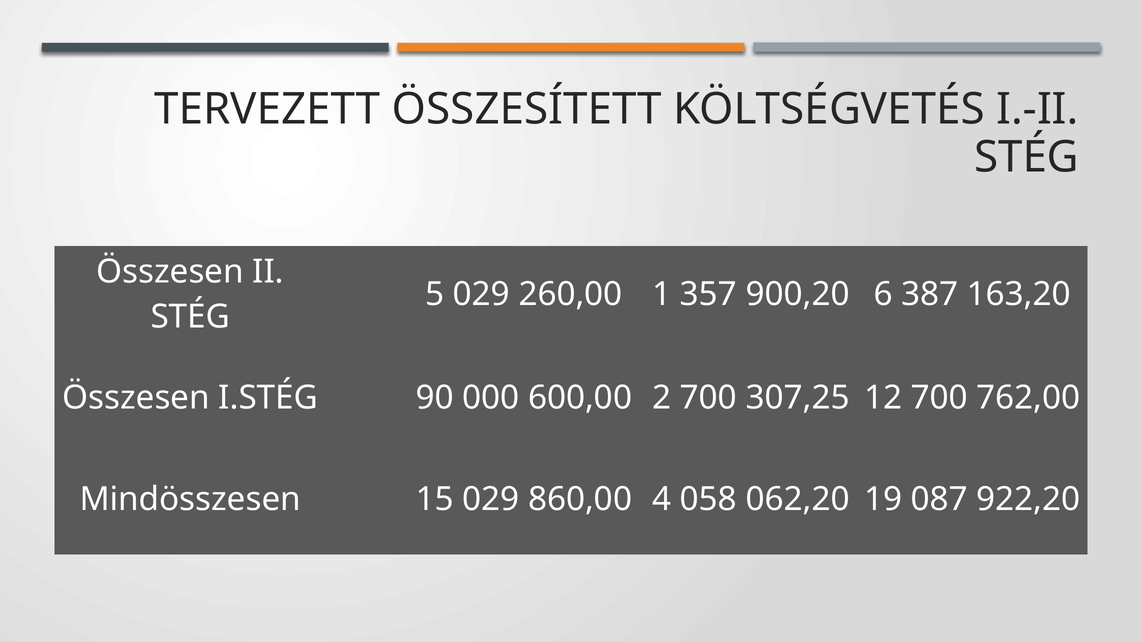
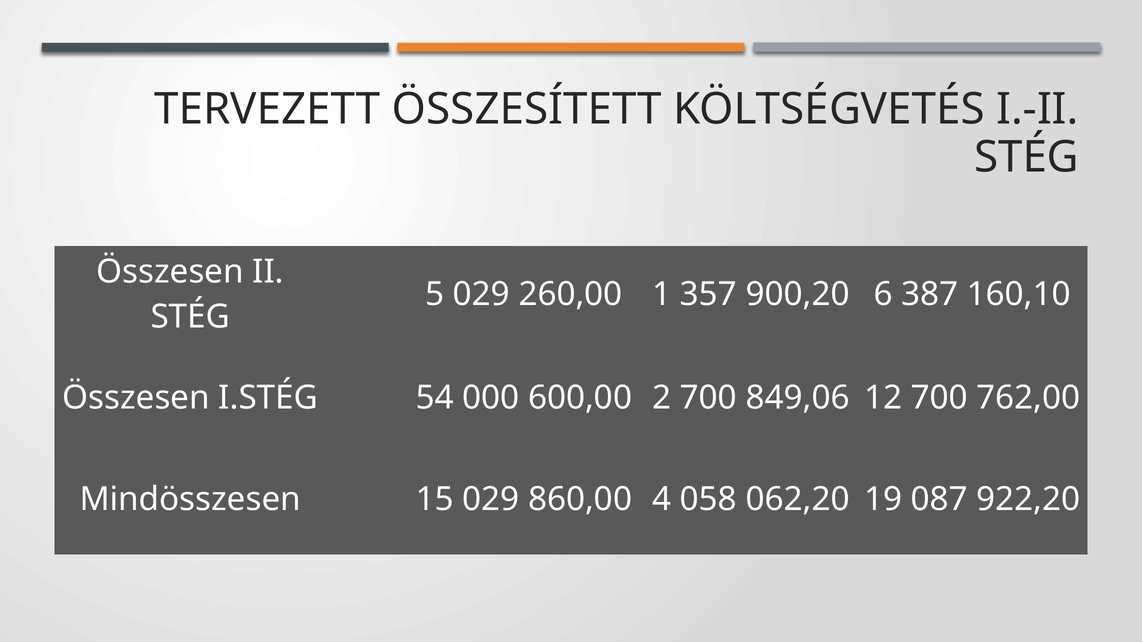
163,20: 163,20 -> 160,10
90: 90 -> 54
307,25: 307,25 -> 849,06
